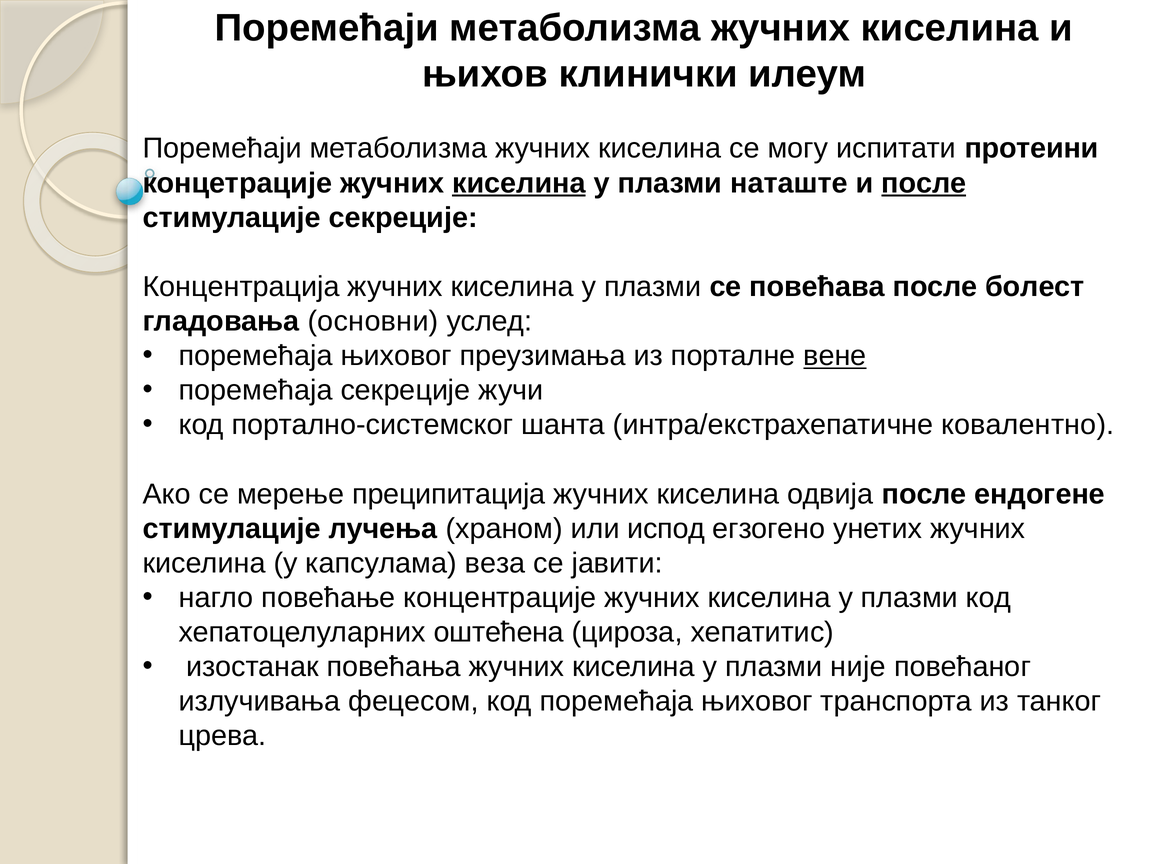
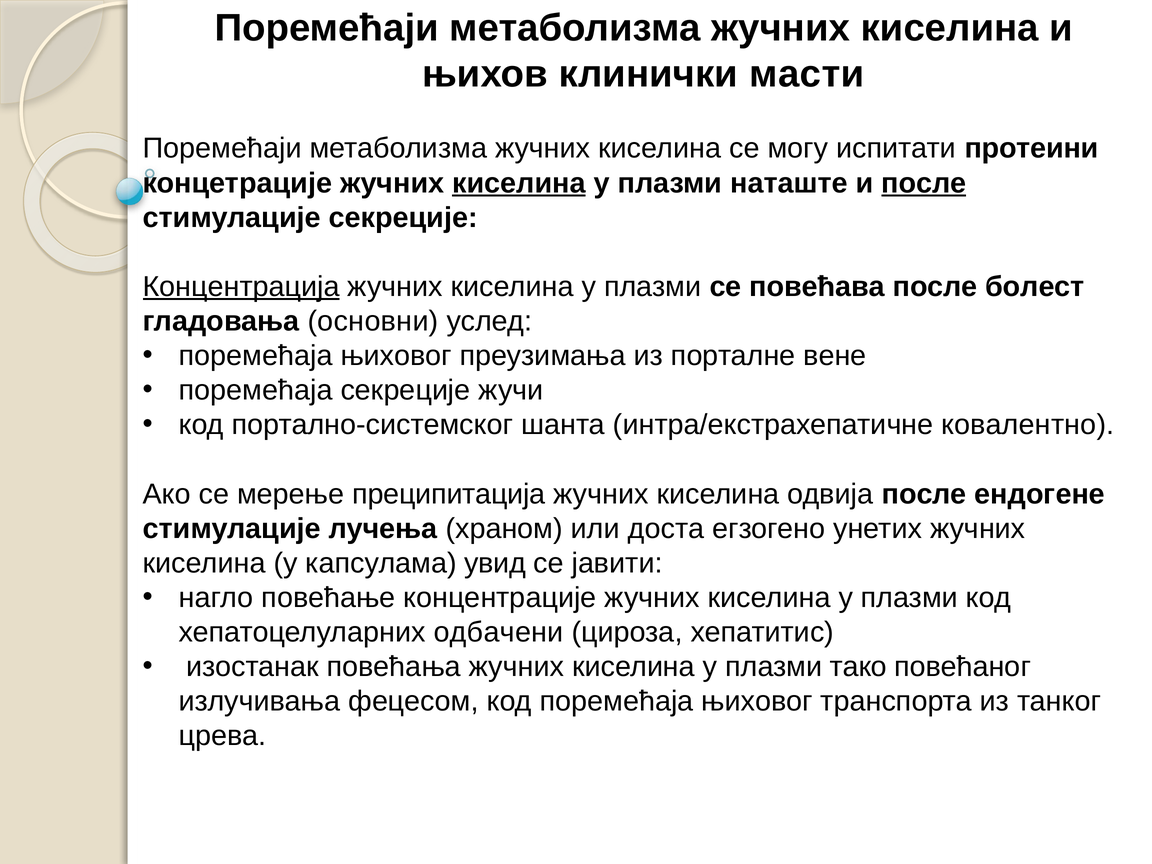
илеум: илеум -> масти
Концентрација underline: none -> present
вене underline: present -> none
испод: испод -> доста
веза: веза -> увид
оштећена: оштећена -> одбачени
није: није -> тако
